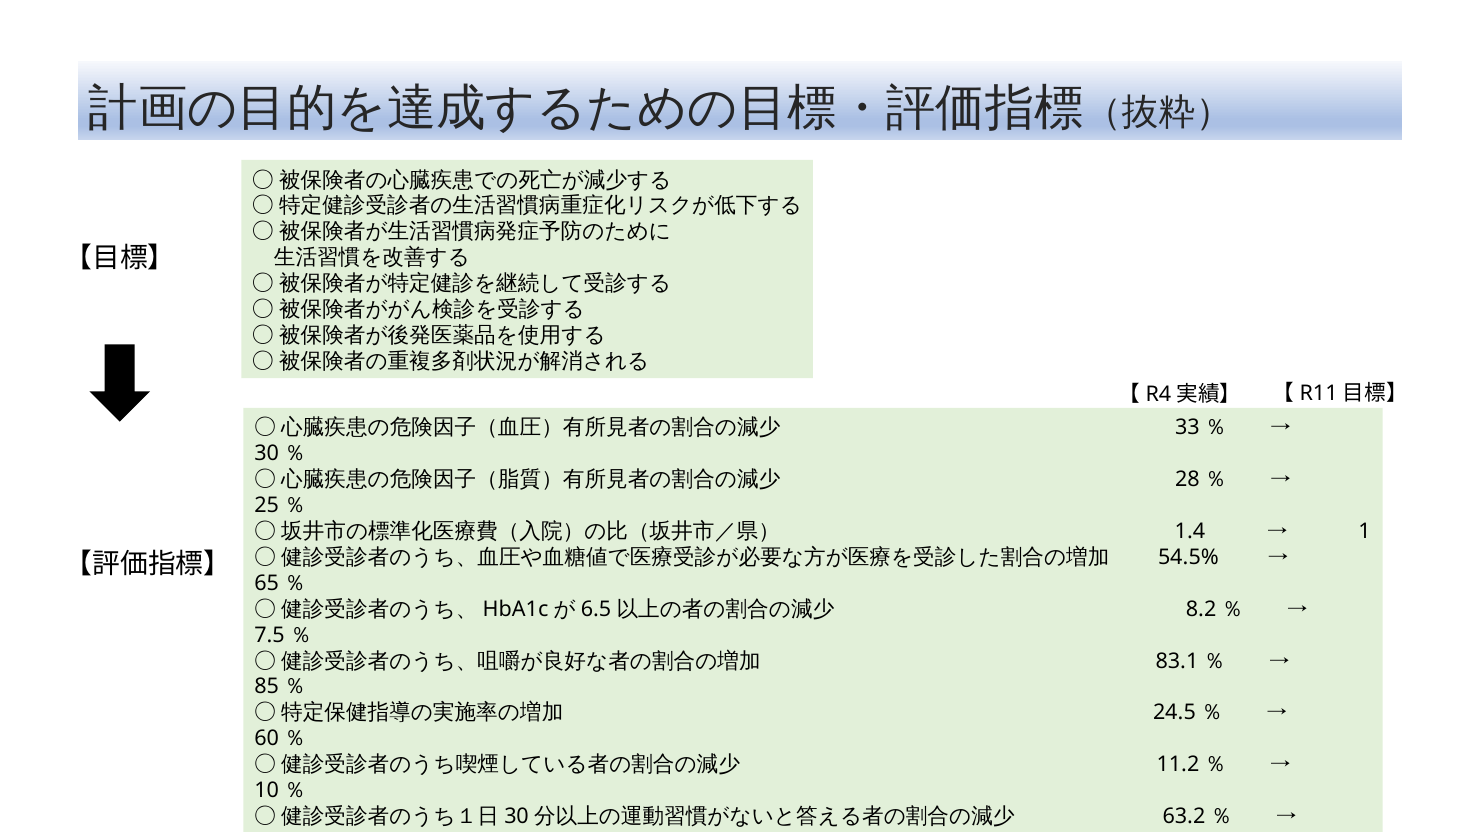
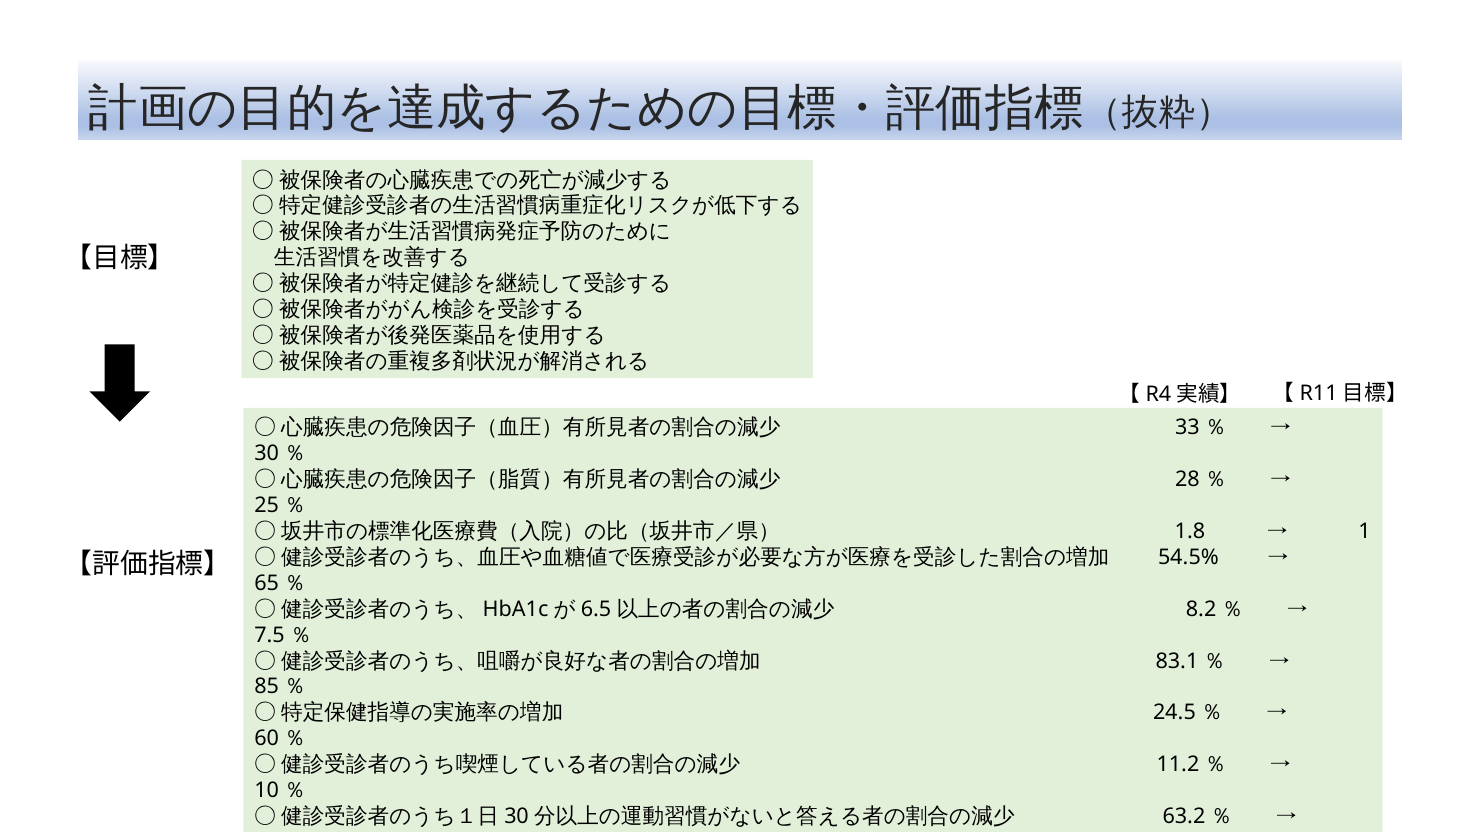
1.4: 1.4 -> 1.8
